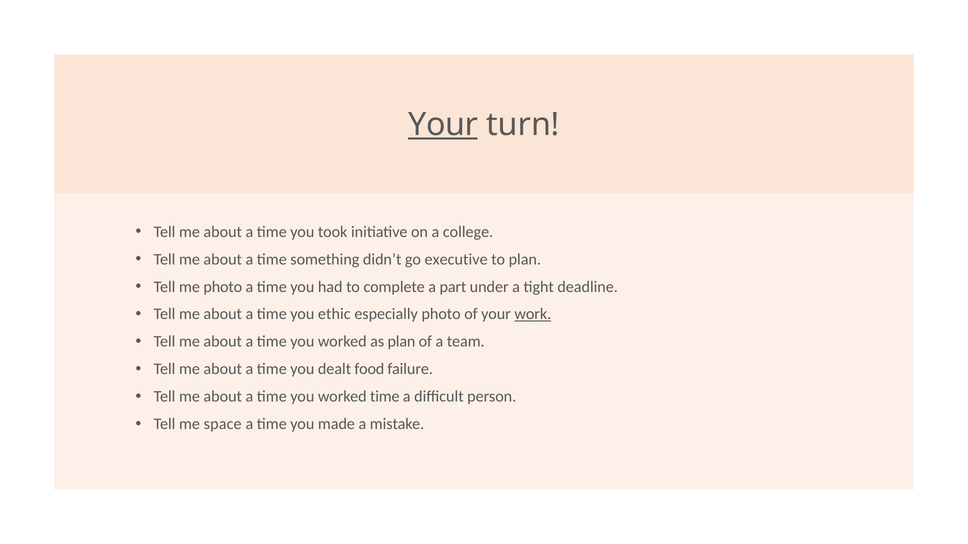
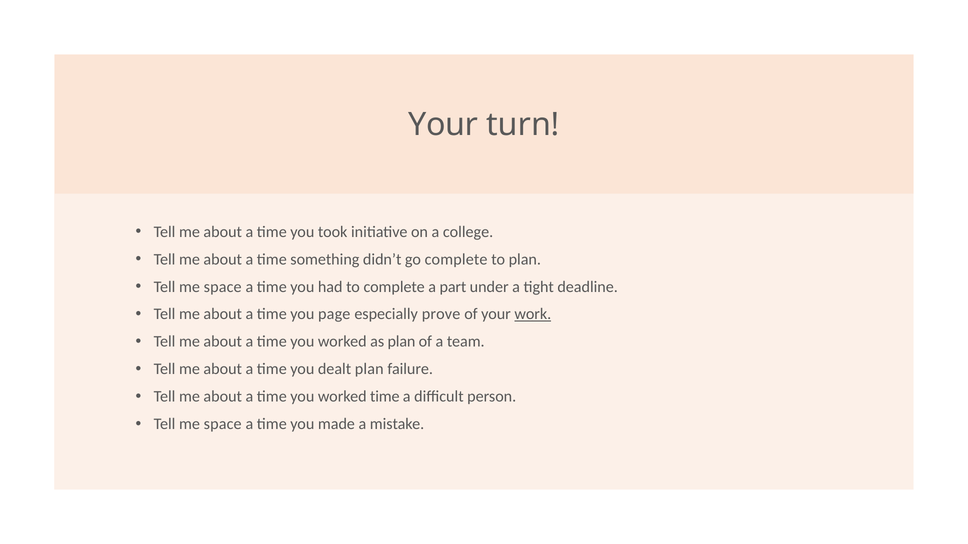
Your at (443, 125) underline: present -> none
go executive: executive -> complete
photo at (223, 287): photo -> space
ethic: ethic -> page
especially photo: photo -> prove
dealt food: food -> plan
